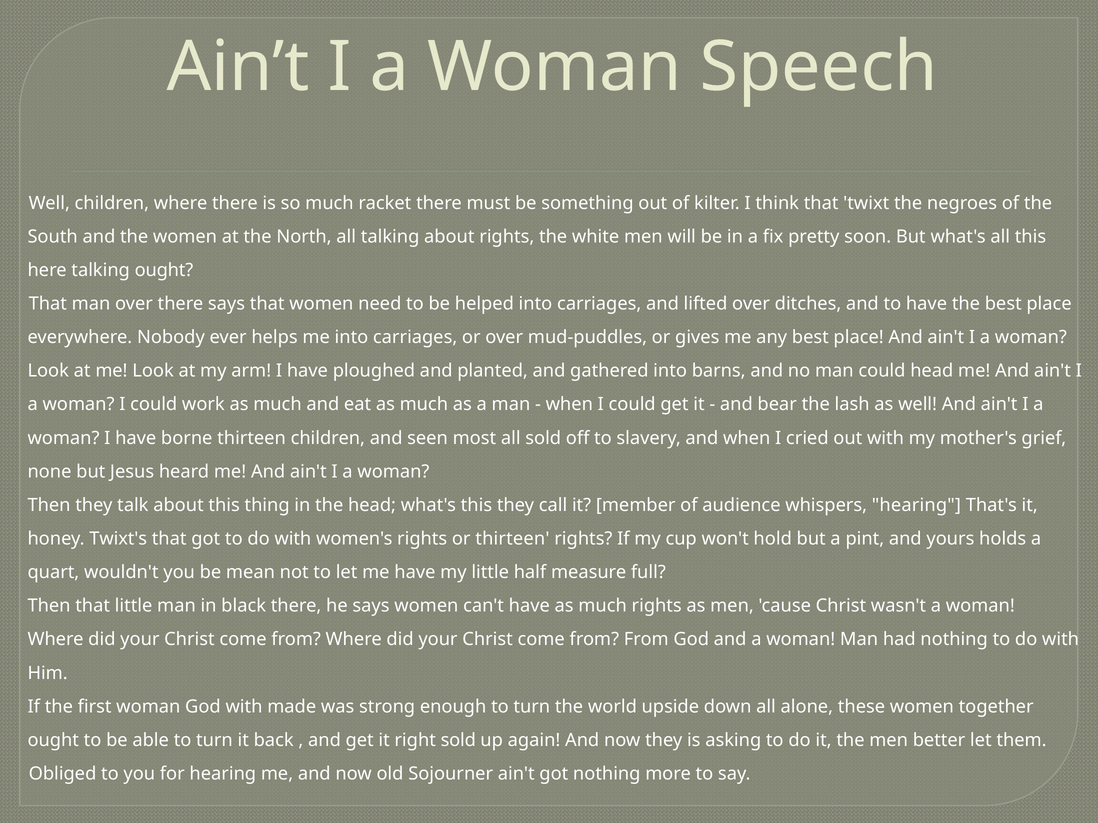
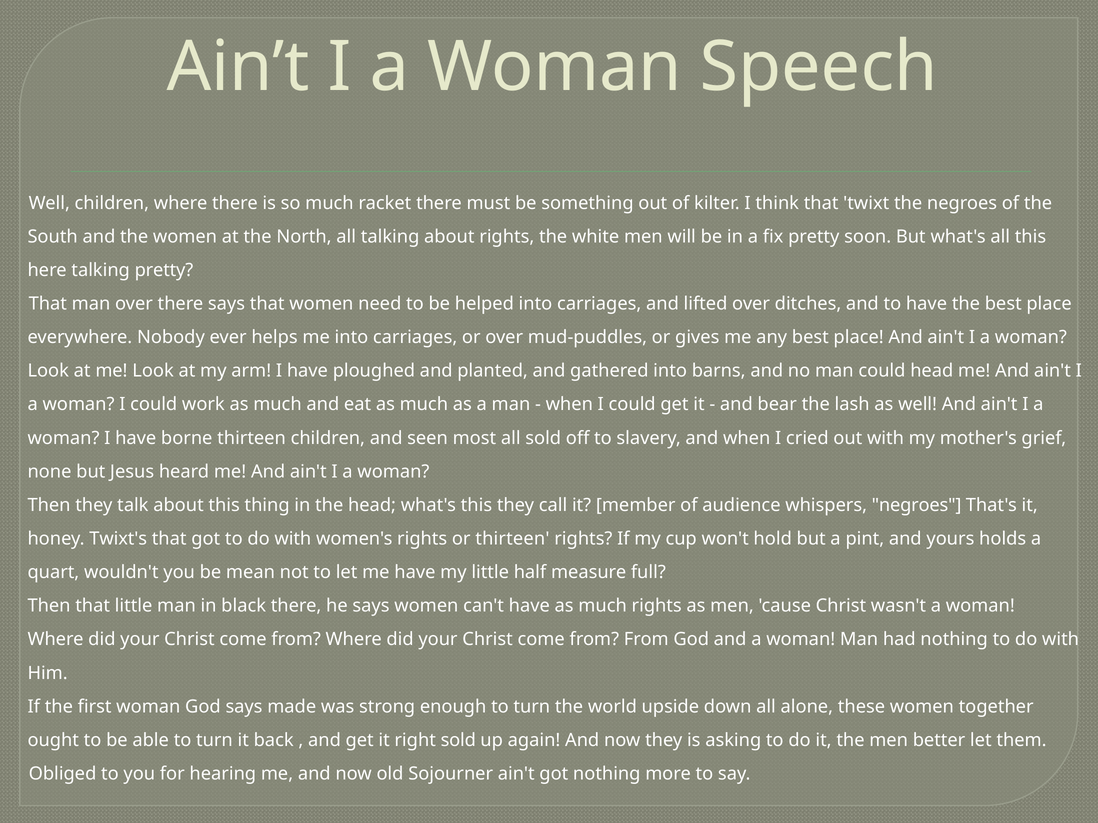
talking ought: ought -> pretty
whispers hearing: hearing -> negroes
God with: with -> says
